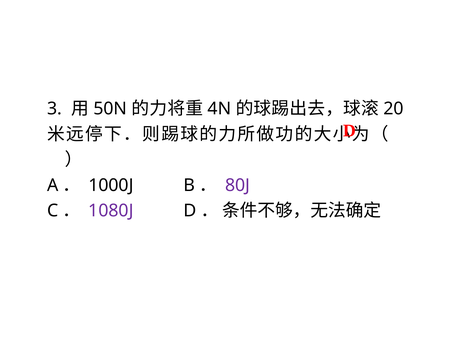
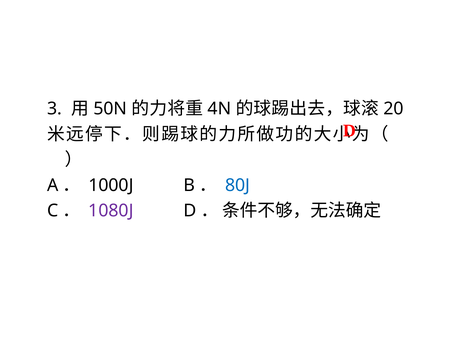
80J colour: purple -> blue
